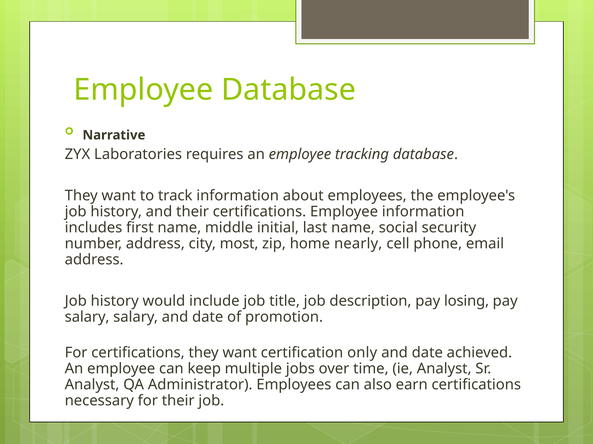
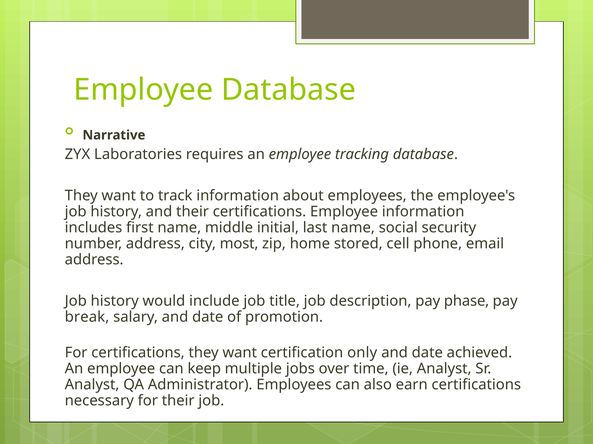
nearly: nearly -> stored
losing: losing -> phase
salary at (87, 317): salary -> break
